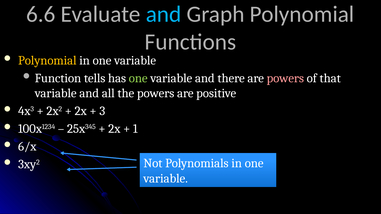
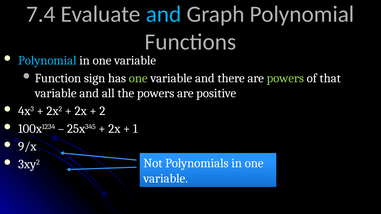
6.6: 6.6 -> 7.4
Polynomial at (47, 60) colour: yellow -> light blue
tells: tells -> sign
powers at (285, 78) colour: pink -> light green
3: 3 -> 2
6/x: 6/x -> 9/x
